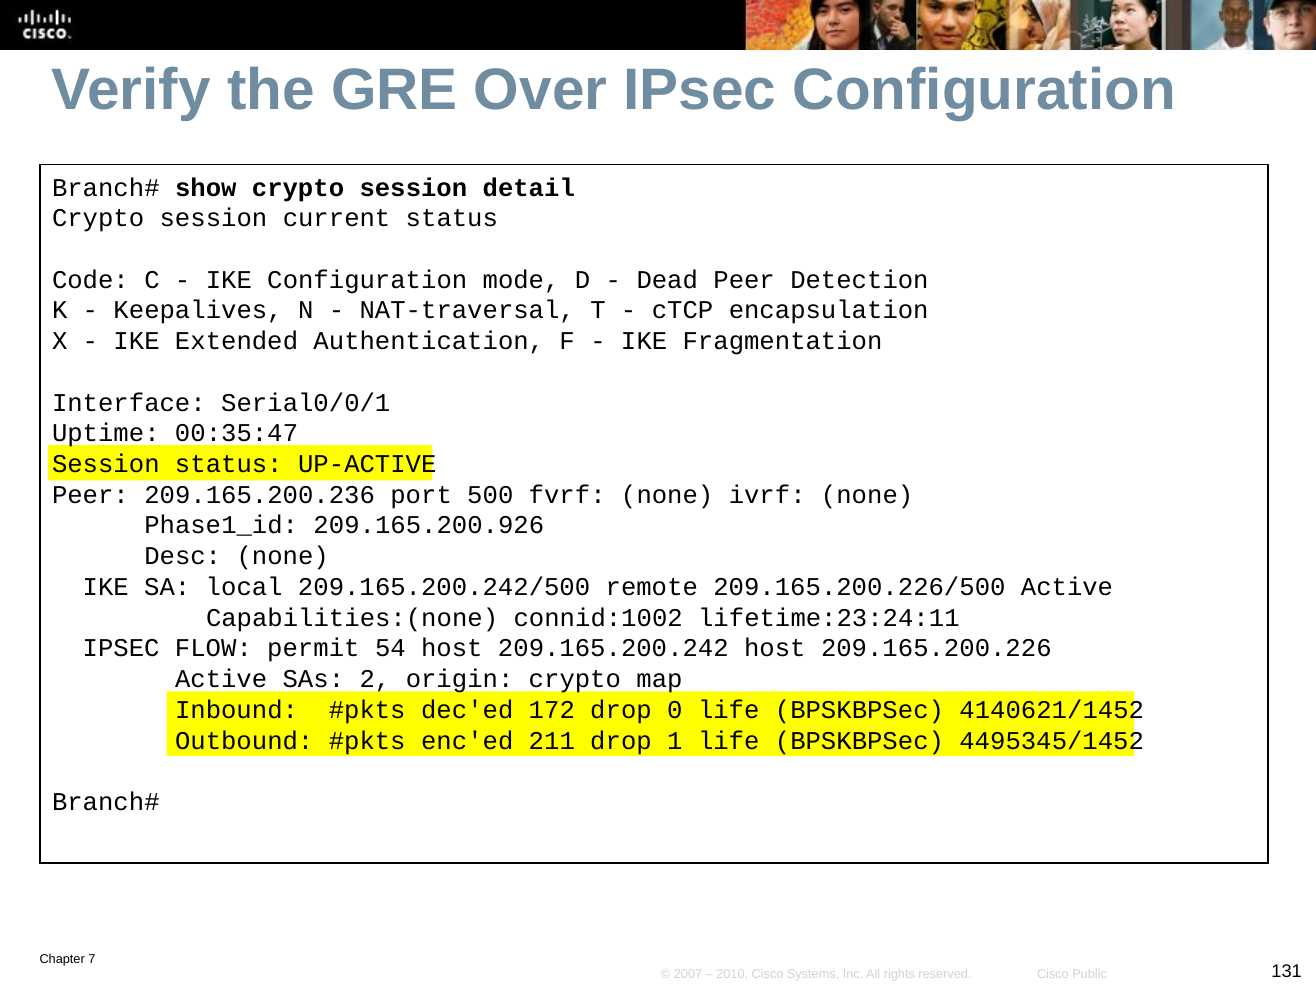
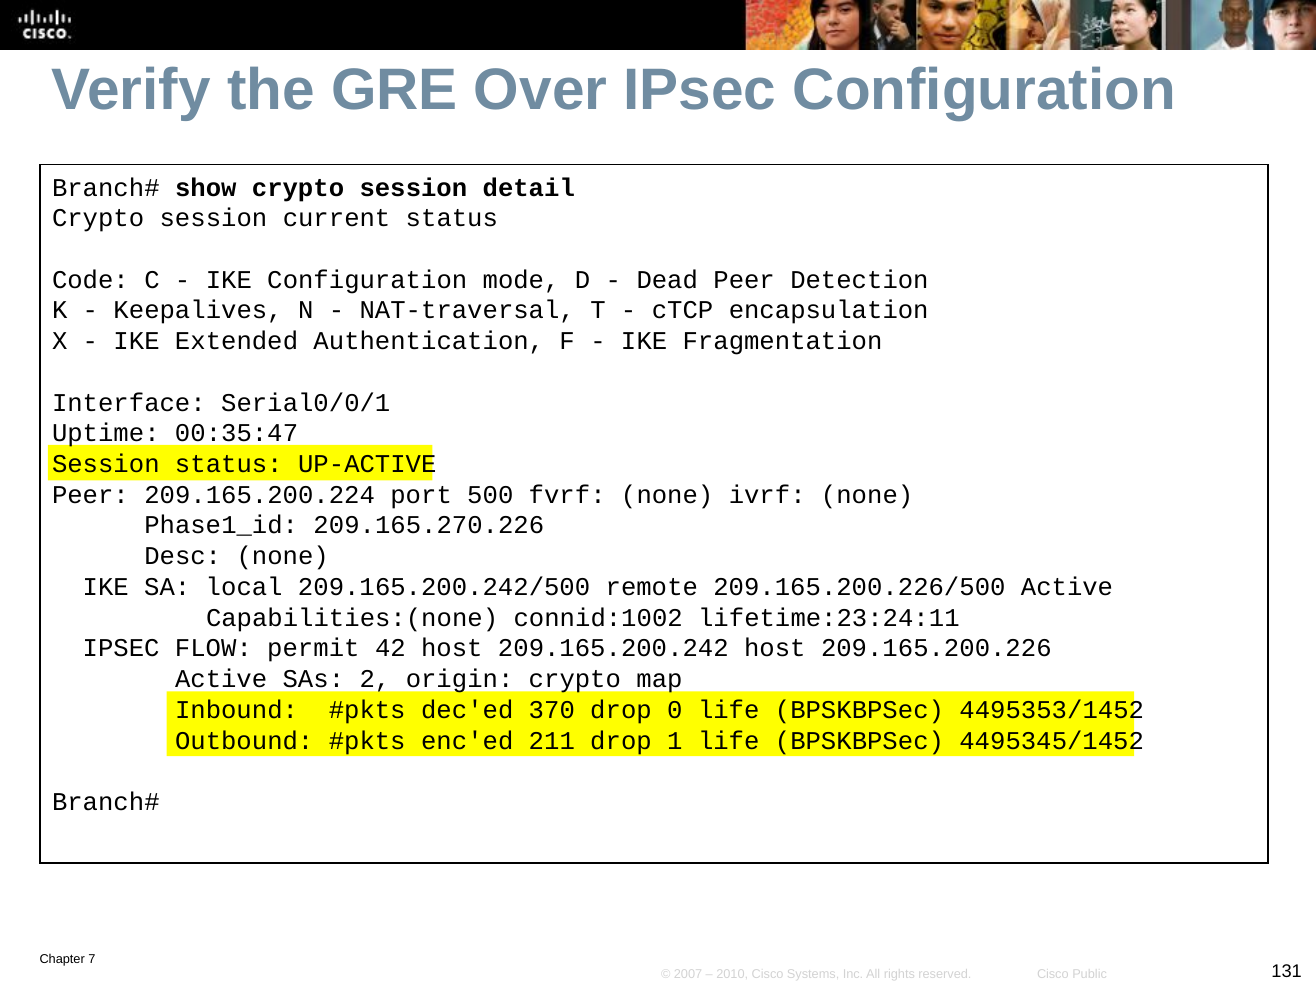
209.165.200.236: 209.165.200.236 -> 209.165.200.224
209.165.200.926: 209.165.200.926 -> 209.165.270.226
54: 54 -> 42
172: 172 -> 370
4140621/1452: 4140621/1452 -> 4495353/1452
